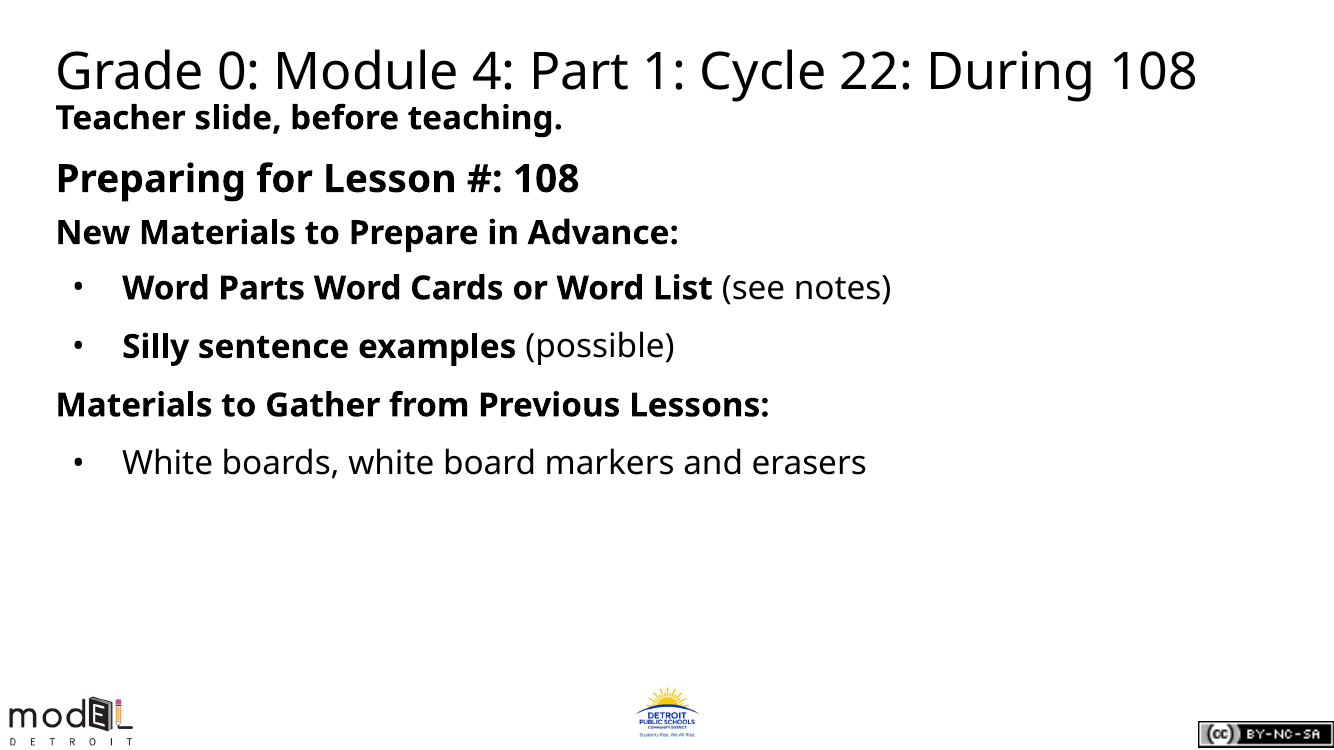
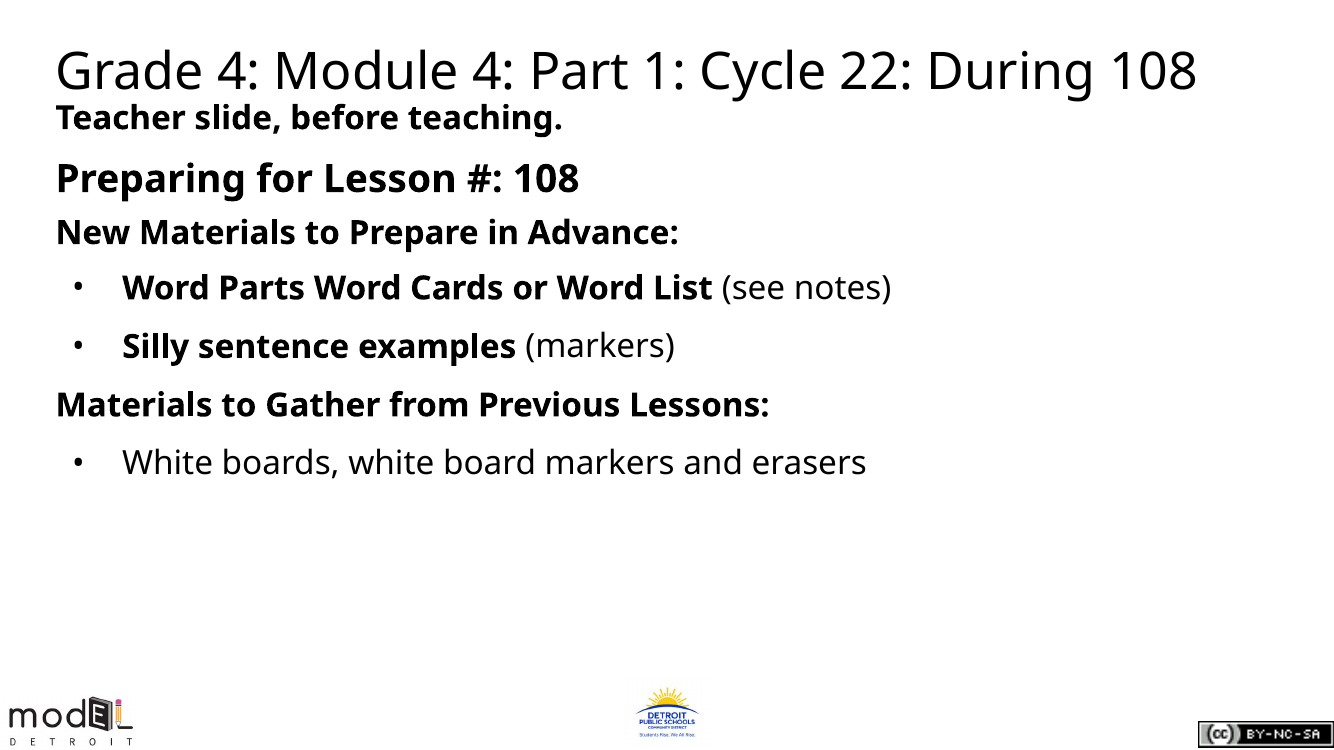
Grade 0: 0 -> 4
examples possible: possible -> markers
